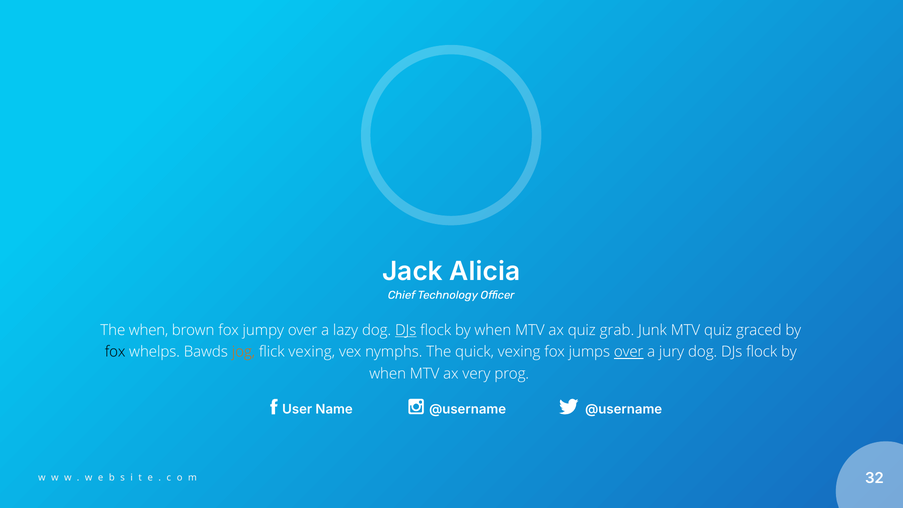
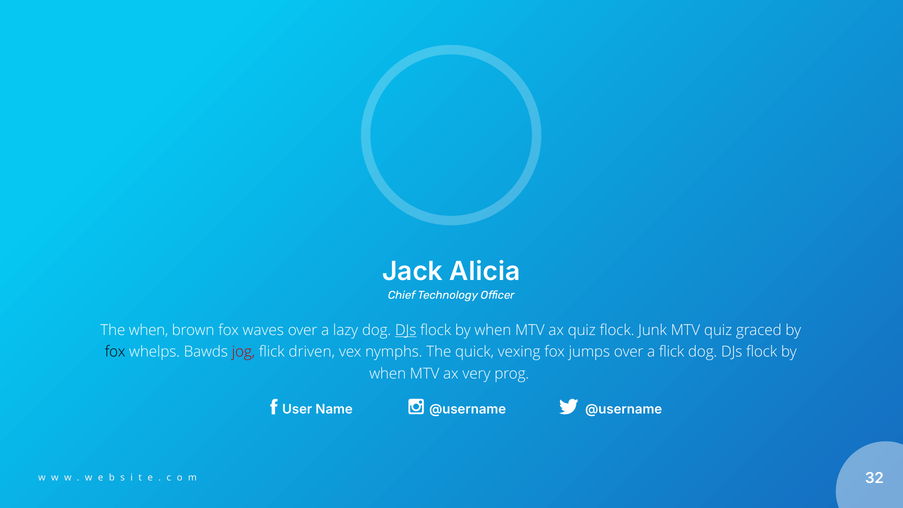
jumpy: jumpy -> waves
quiz grab: grab -> flock
jog colour: orange -> red
flick vexing: vexing -> driven
over at (629, 352) underline: present -> none
a jury: jury -> flick
